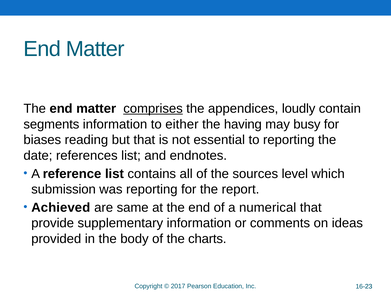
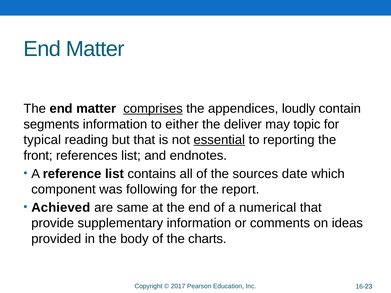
having: having -> deliver
busy: busy -> topic
biases: biases -> typical
essential underline: none -> present
date: date -> front
level: level -> date
submission: submission -> component
was reporting: reporting -> following
